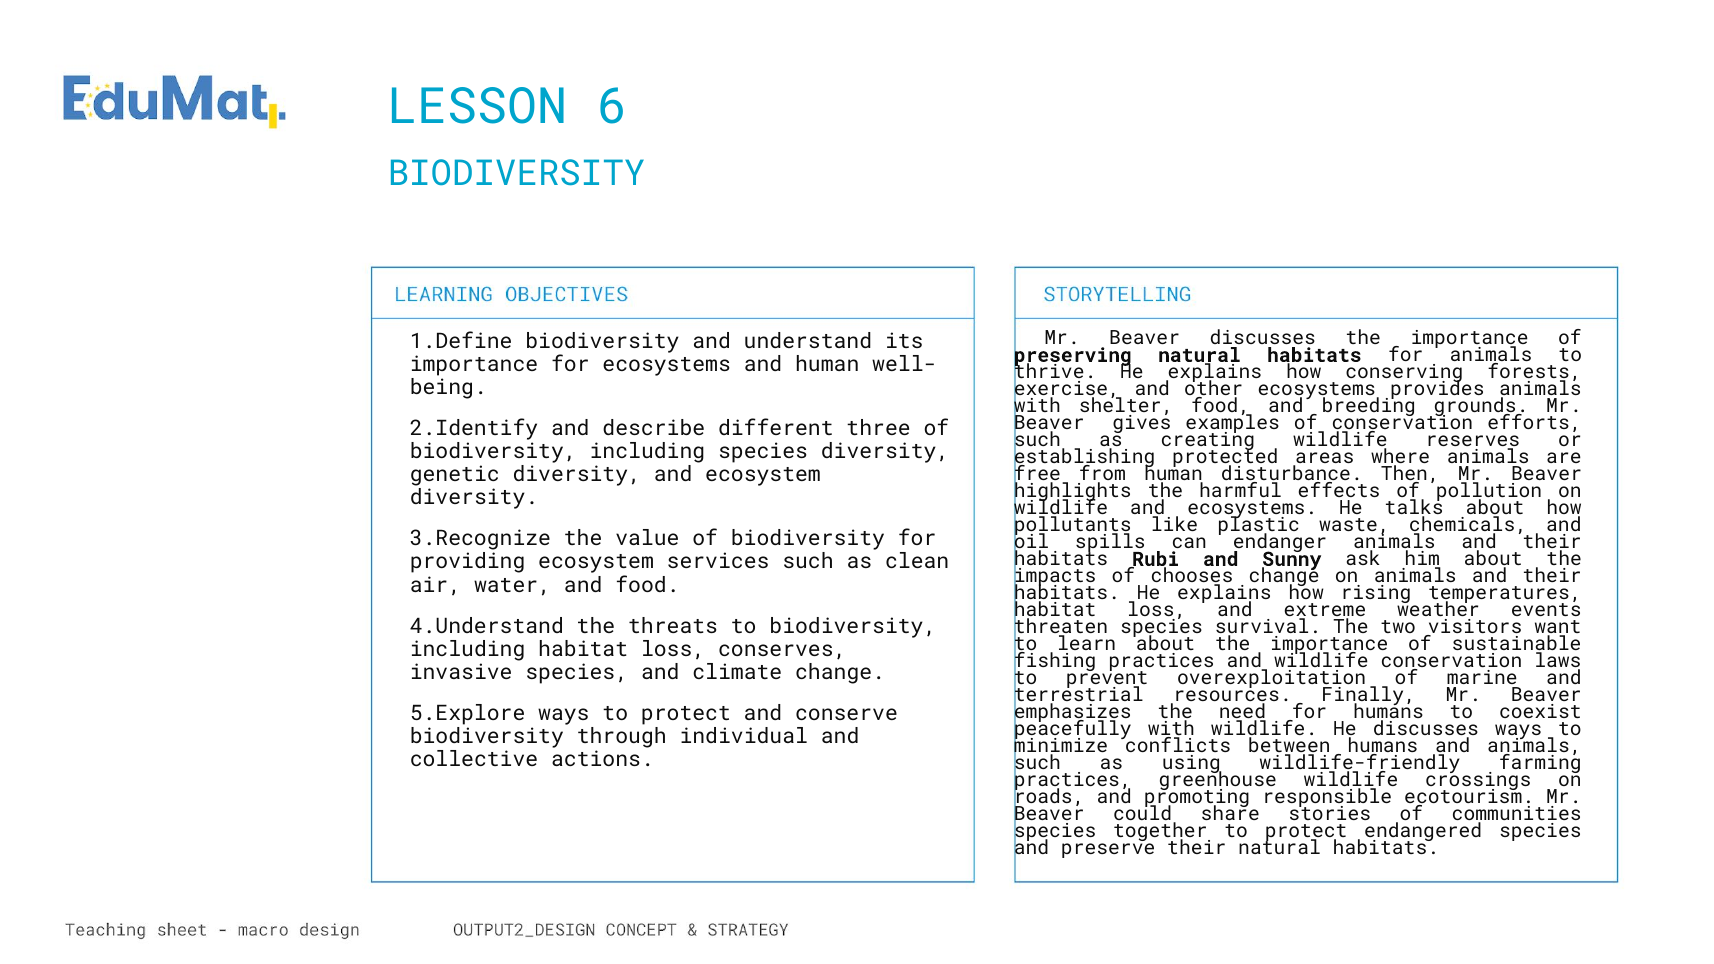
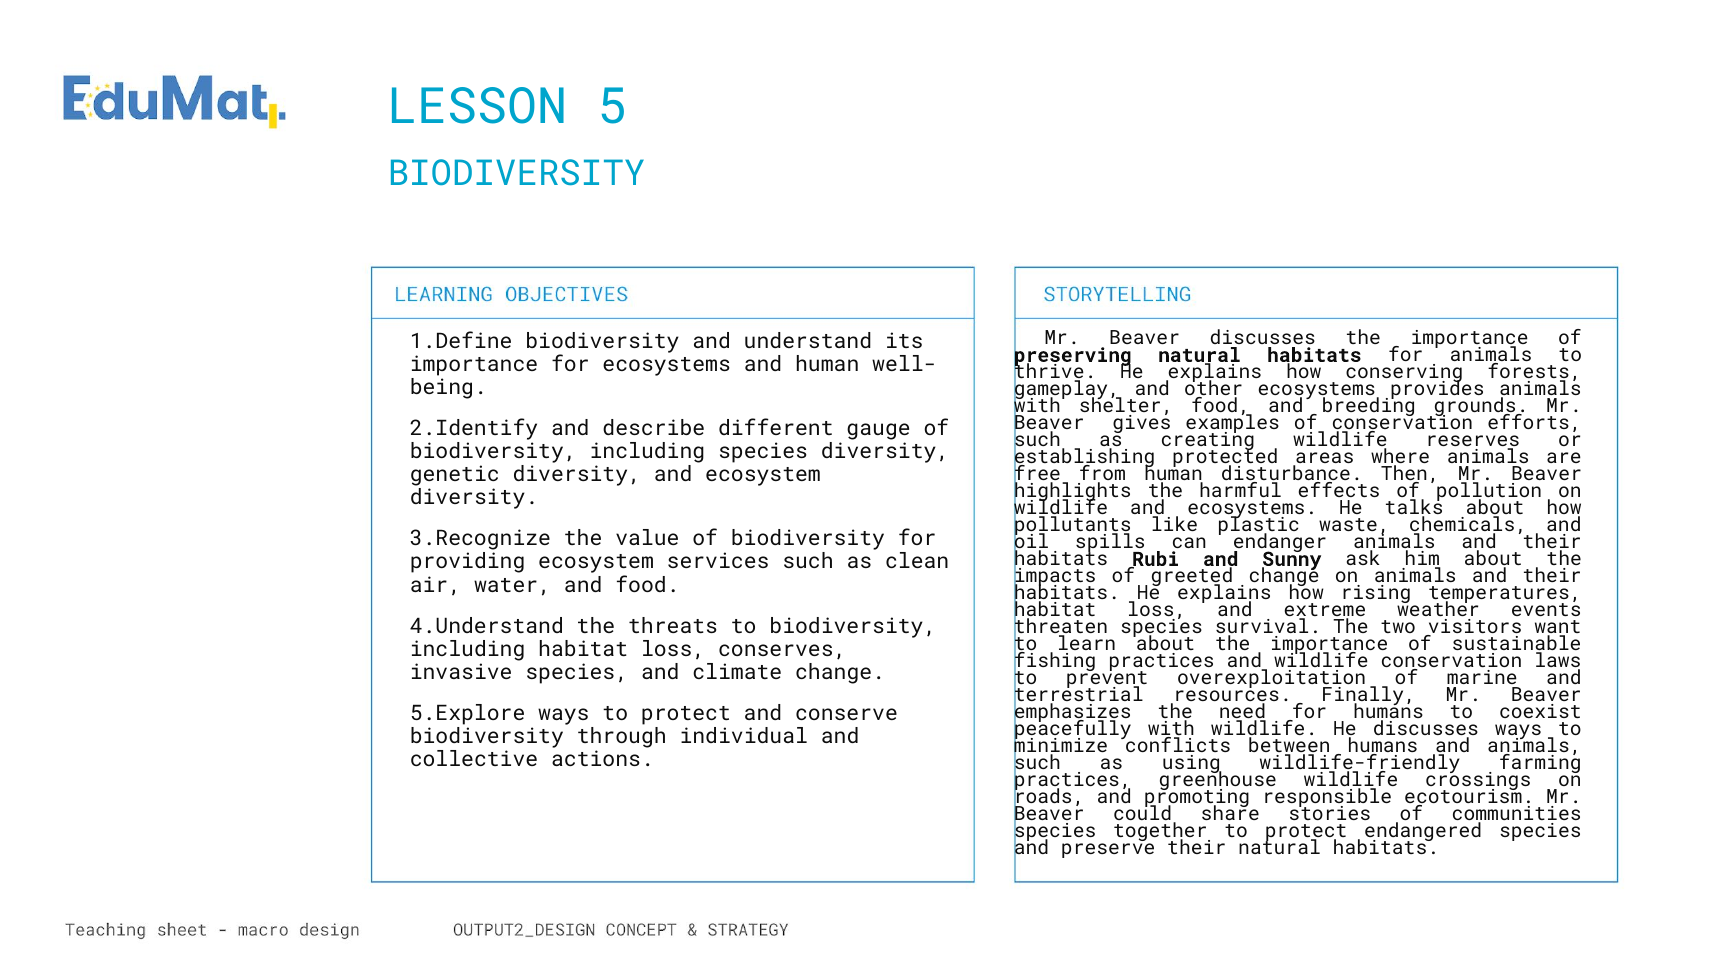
6: 6 -> 5
exercise: exercise -> gameplay
three: three -> gauge
chooses: chooses -> greeted
